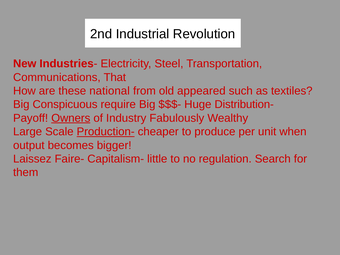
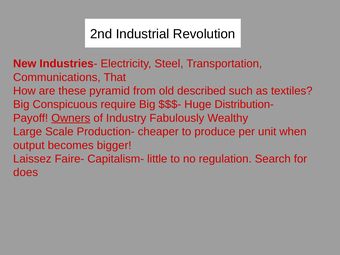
national: national -> pyramid
appeared: appeared -> described
Production- underline: present -> none
them: them -> does
